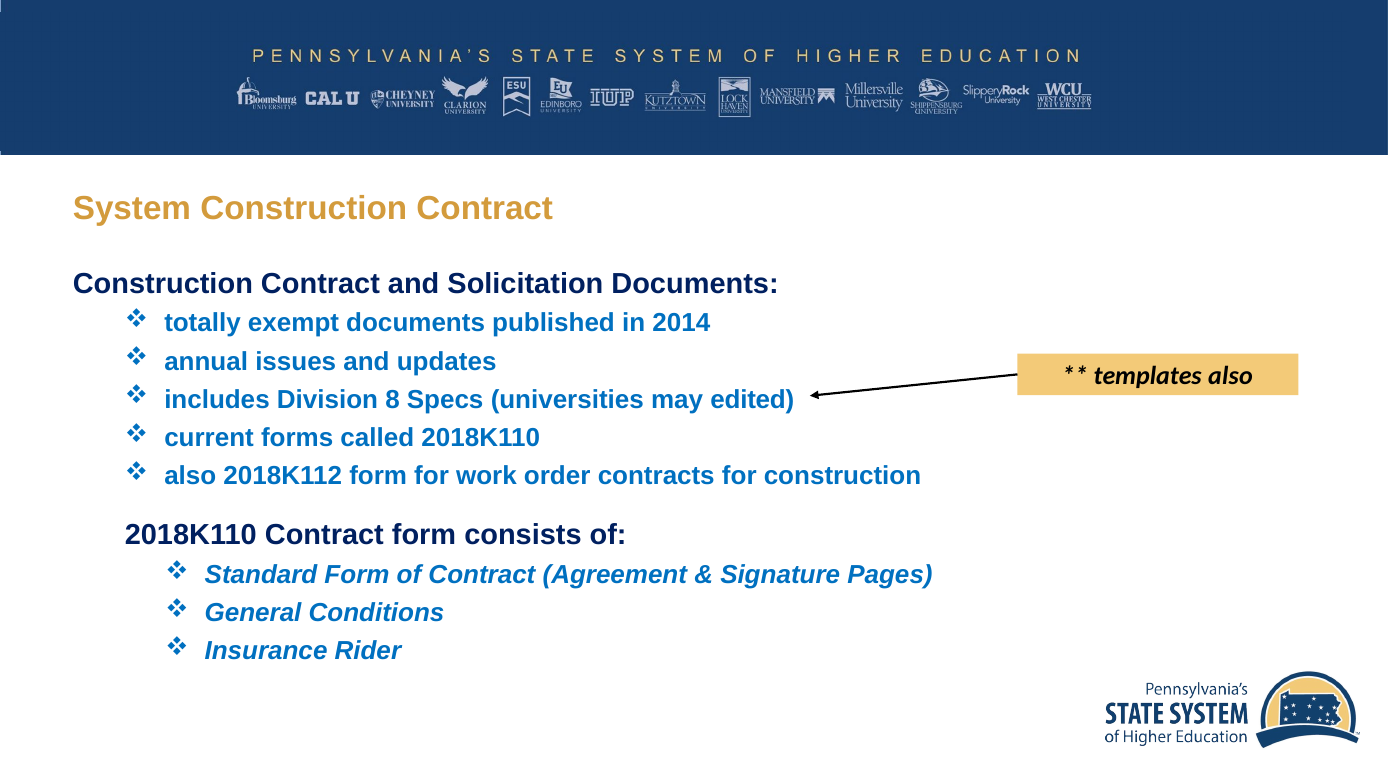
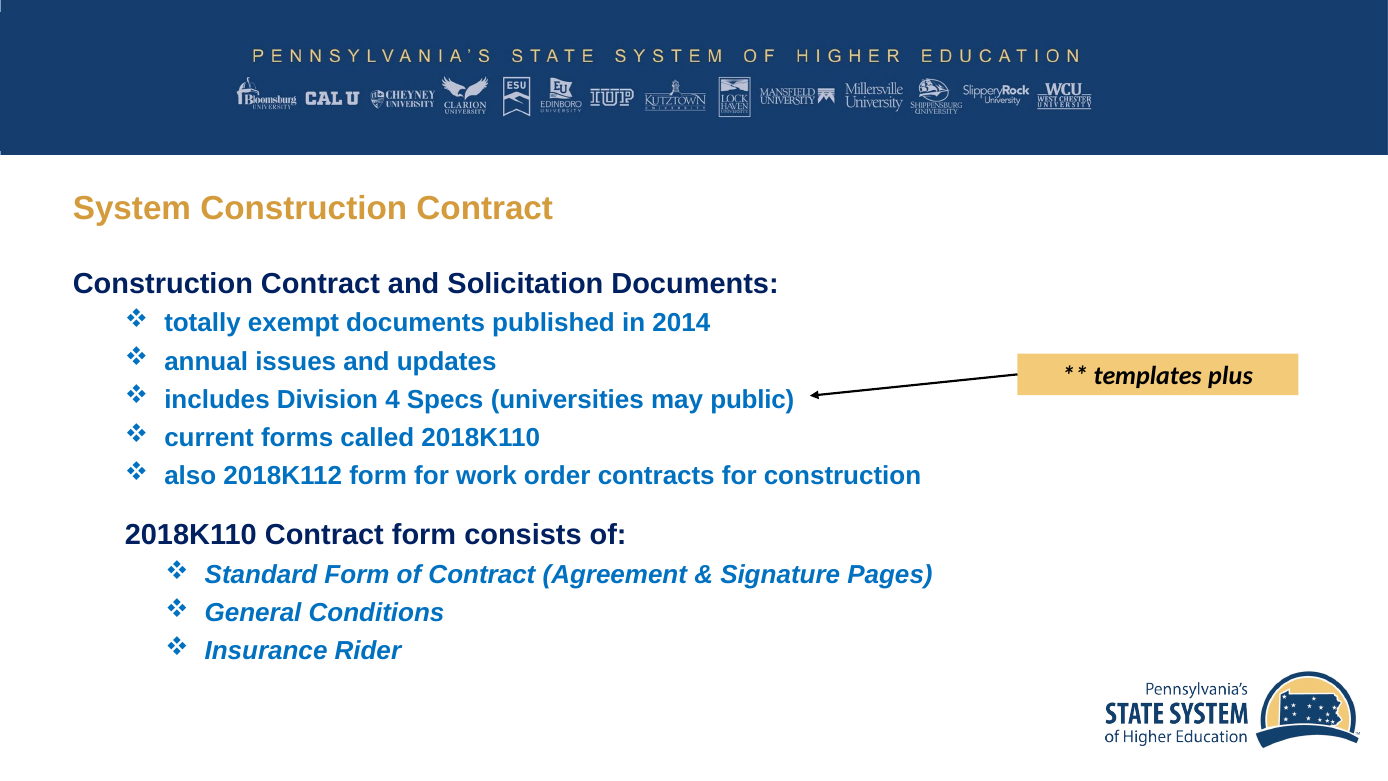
templates also: also -> plus
8: 8 -> 4
edited: edited -> public
